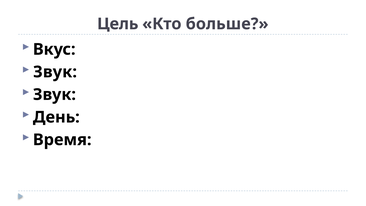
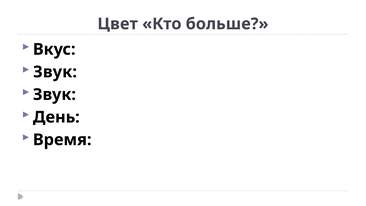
Цель: Цель -> Цвет
